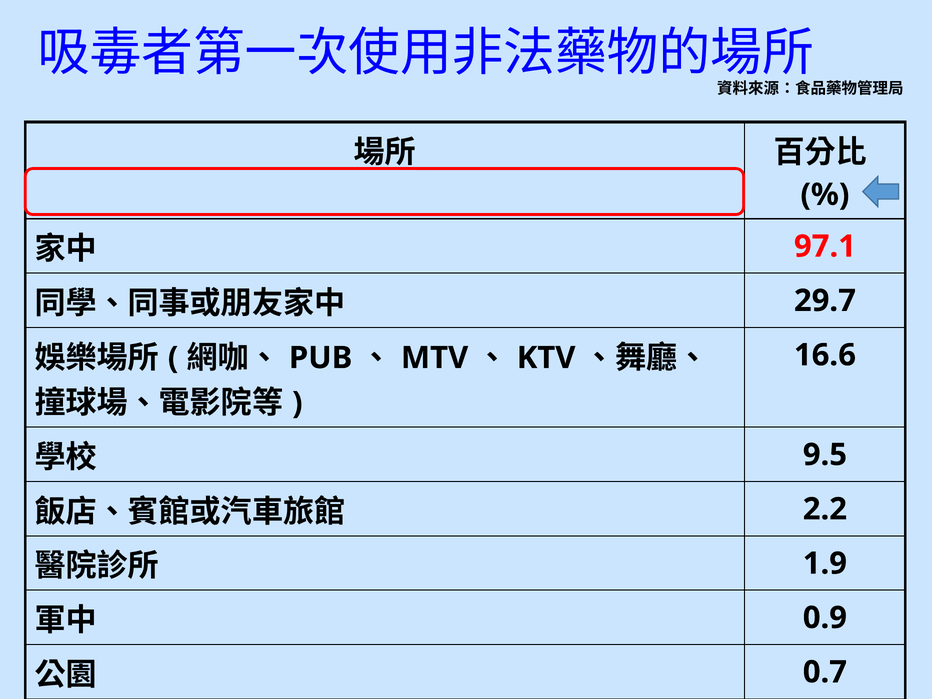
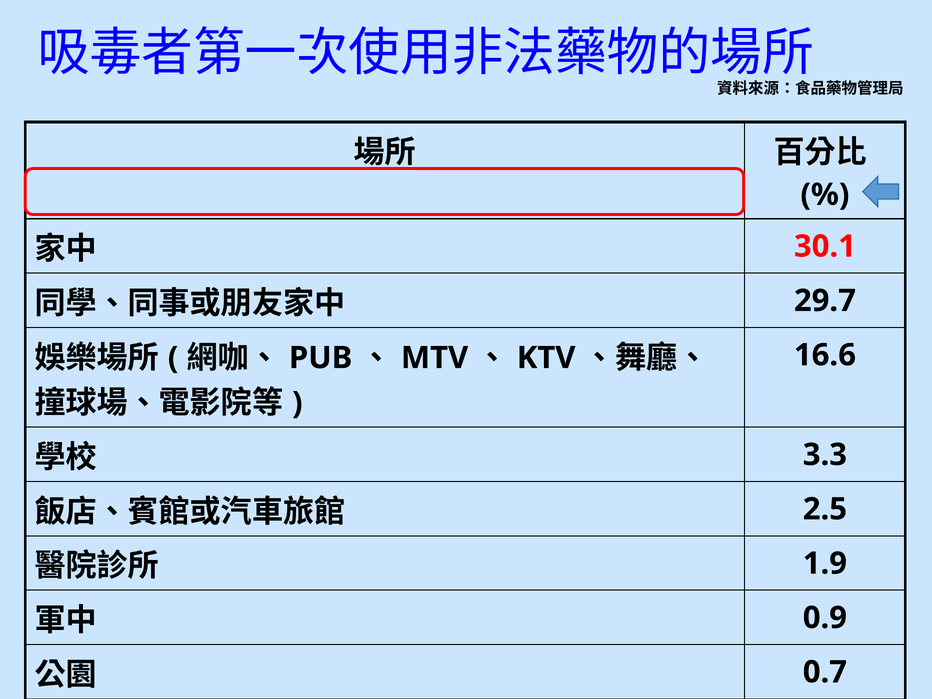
97.1: 97.1 -> 30.1
9.5: 9.5 -> 3.3
2.2: 2.2 -> 2.5
